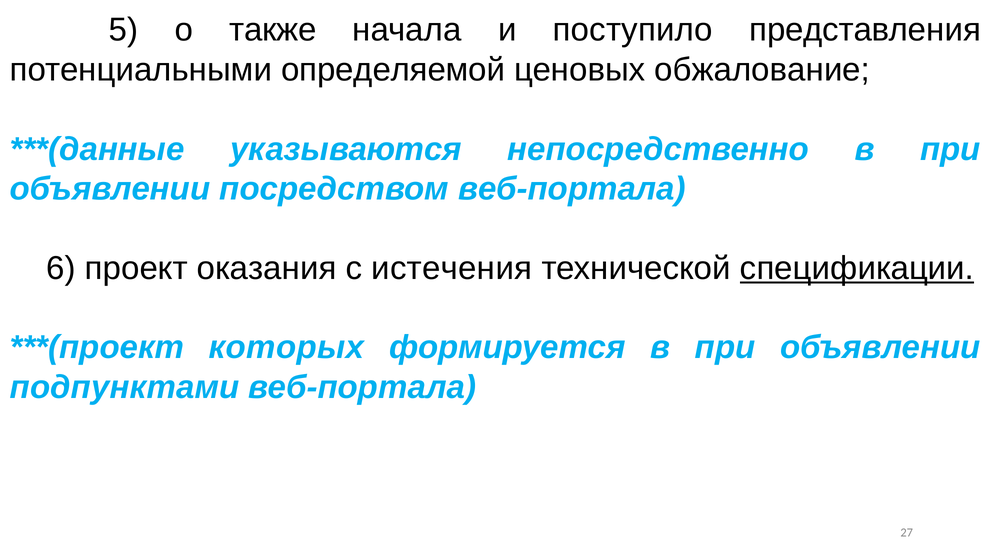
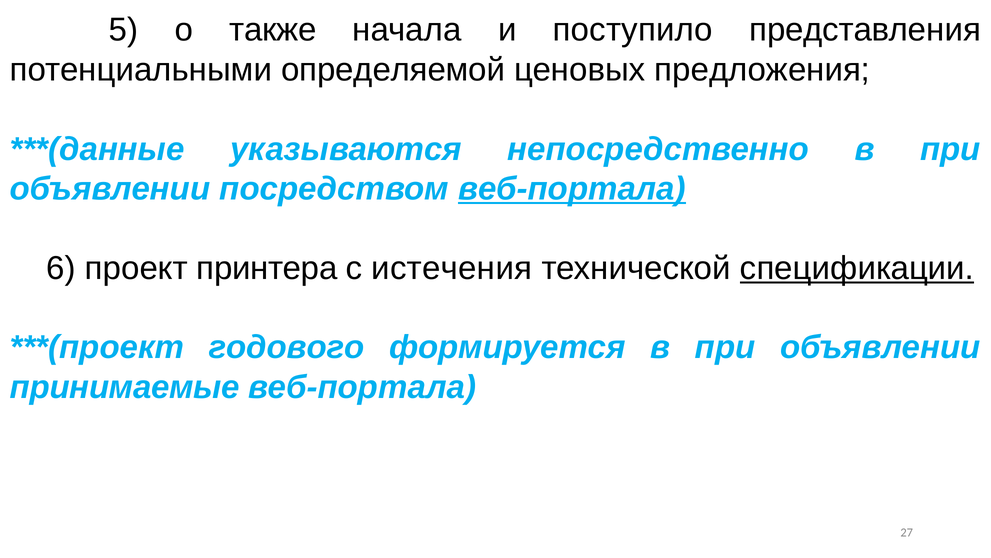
обжалование: обжалование -> предложения
веб-портала at (572, 189) underline: none -> present
оказания: оказания -> принтера
которых: которых -> годового
подпунктами: подпунктами -> принимаемые
